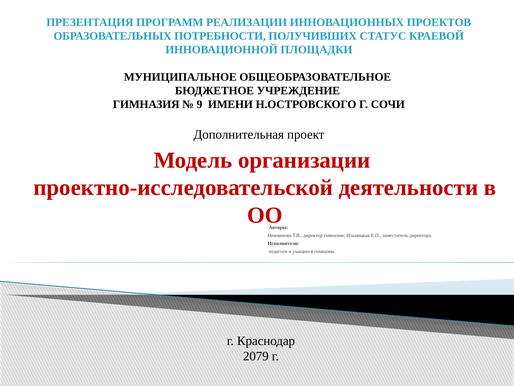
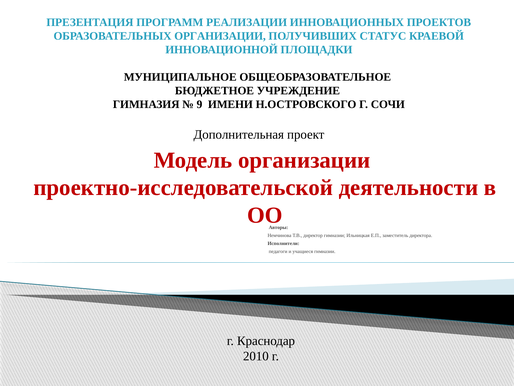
ОБРАЗОВАТЕЛЬНЫХ ПОТРЕБНОСТИ: ПОТРЕБНОСТИ -> ОРГАНИЗАЦИИ
2079: 2079 -> 2010
